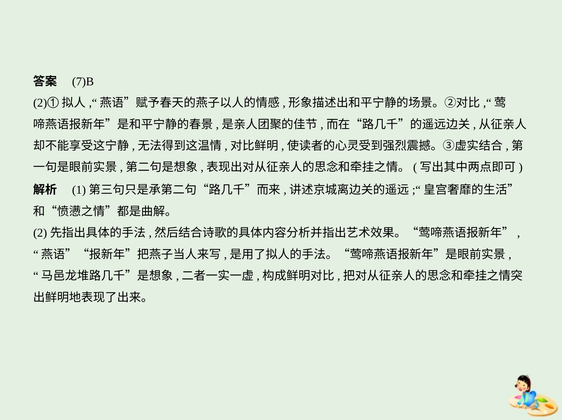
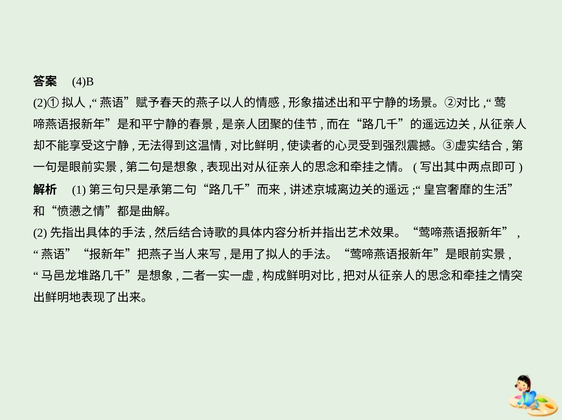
7)B: 7)B -> 4)B
